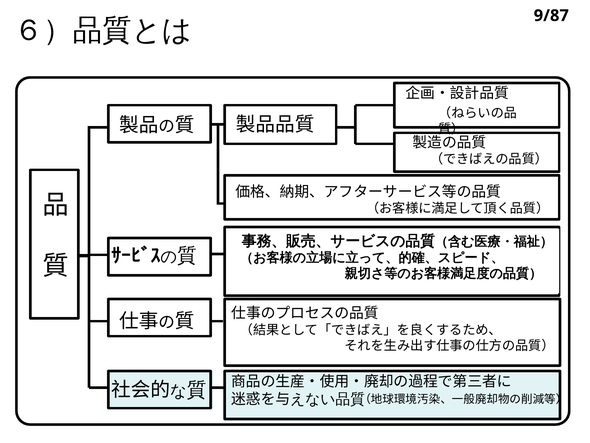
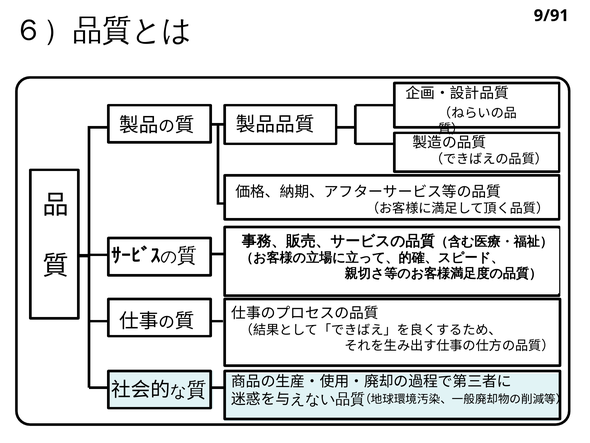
9/87: 9/87 -> 9/91
